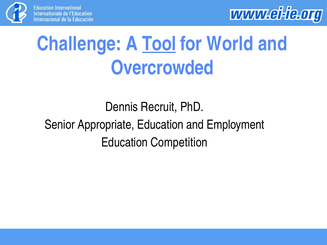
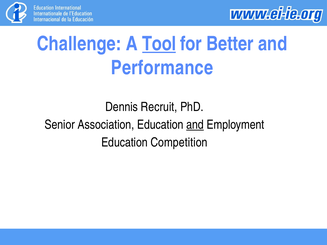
World: World -> Better
Overcrowded: Overcrowded -> Performance
Appropriate: Appropriate -> Association
and at (195, 125) underline: none -> present
